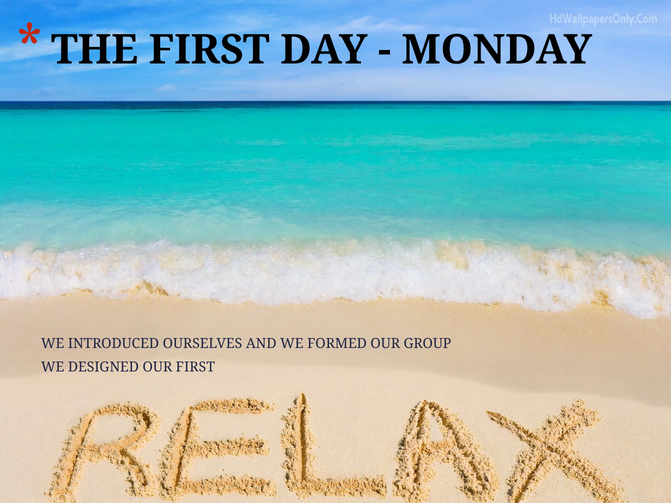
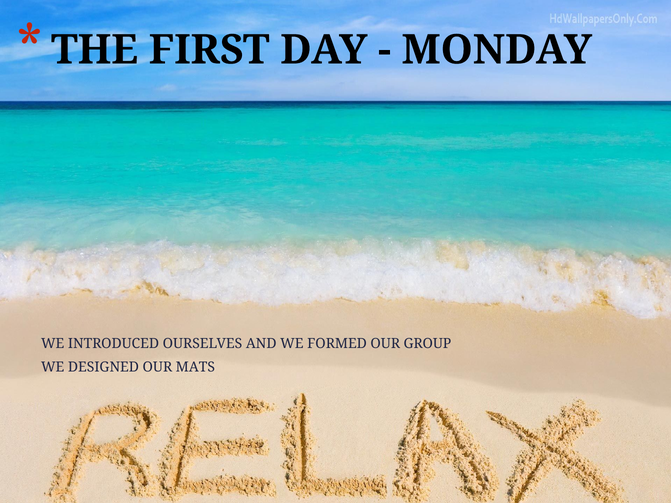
OUR FIRST: FIRST -> MATS
